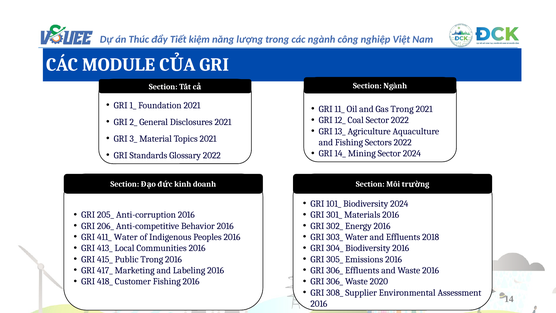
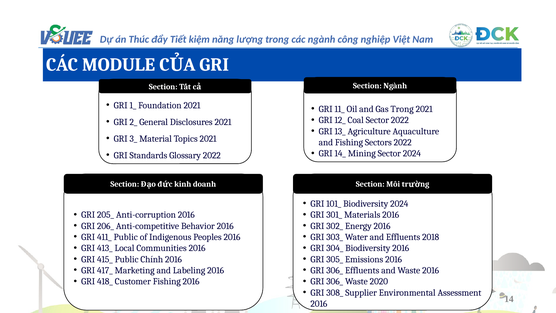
411_ Water: Water -> Public
Public Trong: Trong -> Chính
